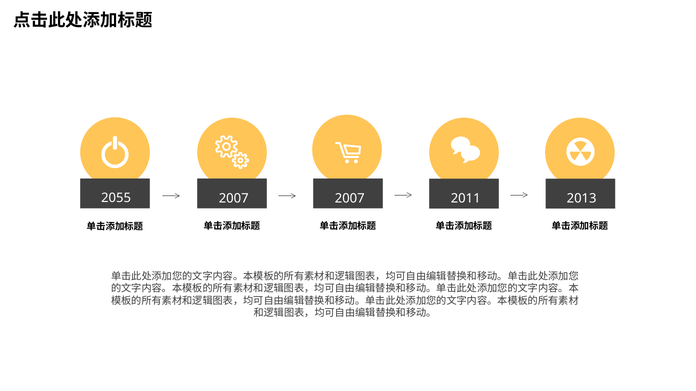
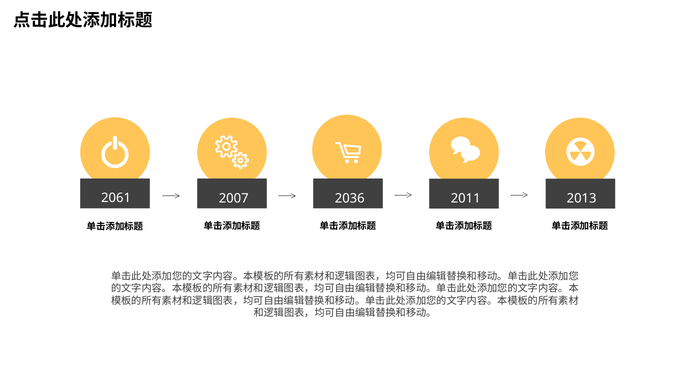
2055: 2055 -> 2061
2007 2007: 2007 -> 2036
